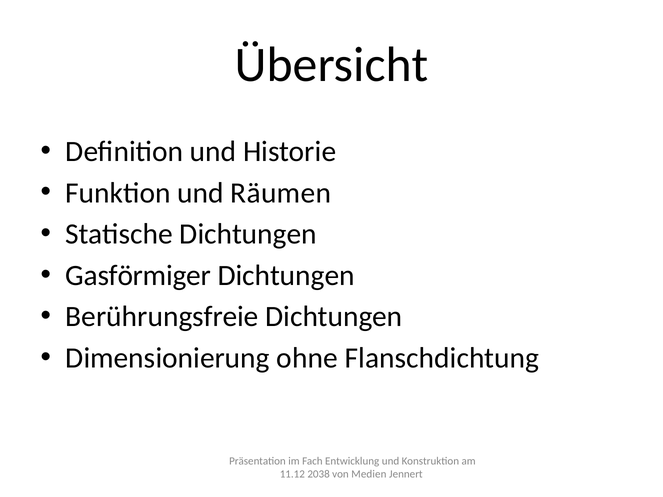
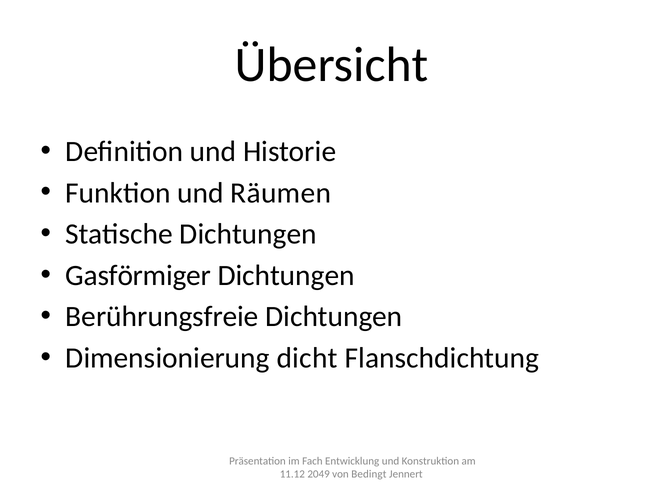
ohne: ohne -> dicht
2038: 2038 -> 2049
Medien: Medien -> Bedingt
